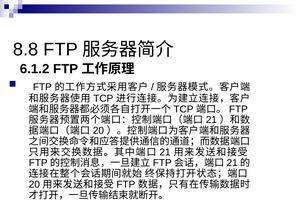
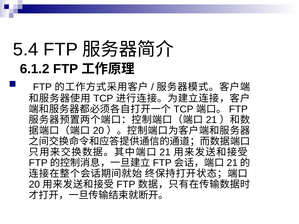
8.8: 8.8 -> 5.4
